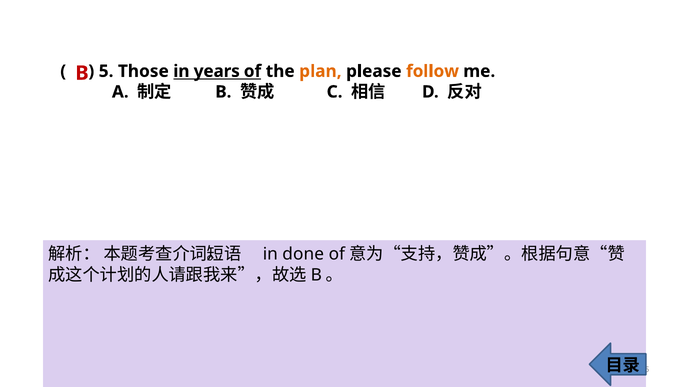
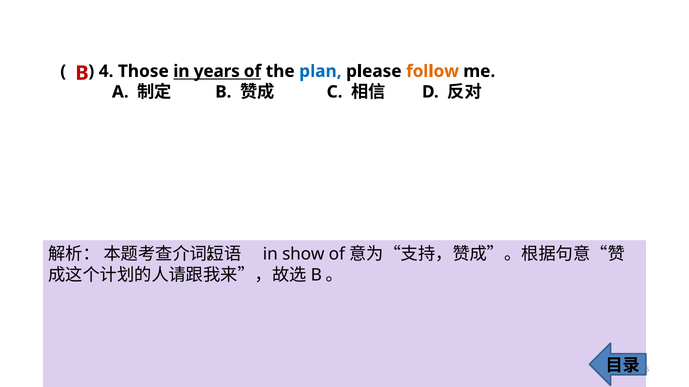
5: 5 -> 4
plan colour: orange -> blue
done: done -> show
